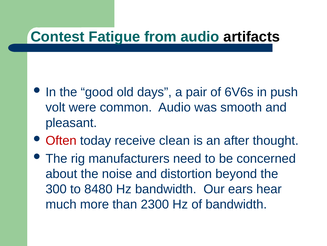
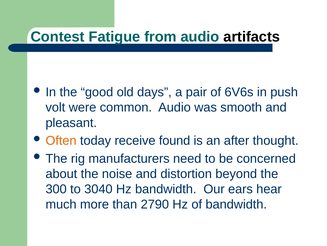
Often colour: red -> orange
clean: clean -> found
8480: 8480 -> 3040
2300: 2300 -> 2790
